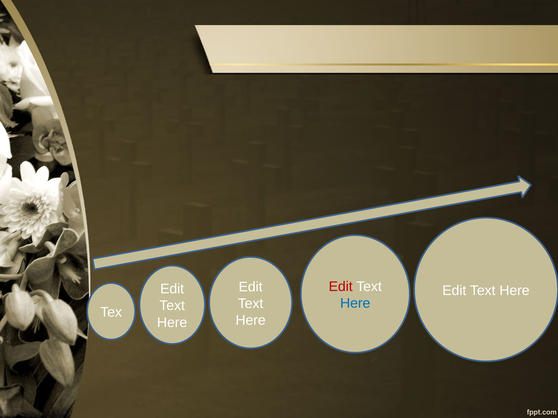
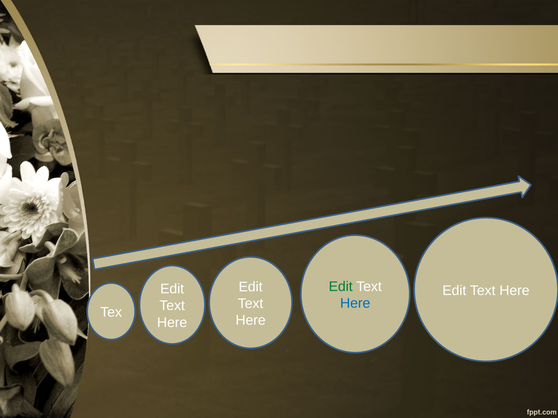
Edit at (341, 287) colour: red -> green
